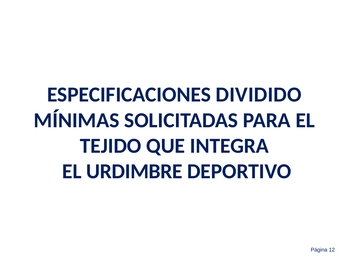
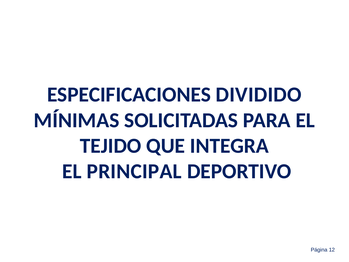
URDIMBRE: URDIMBRE -> PRINCIPAL
